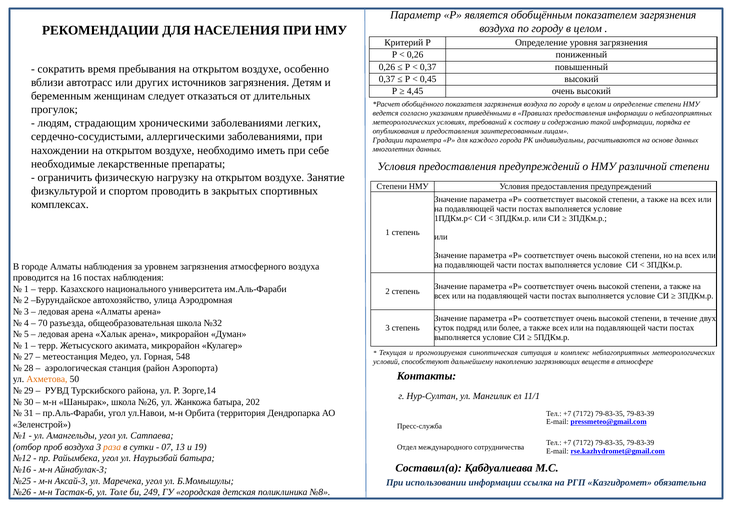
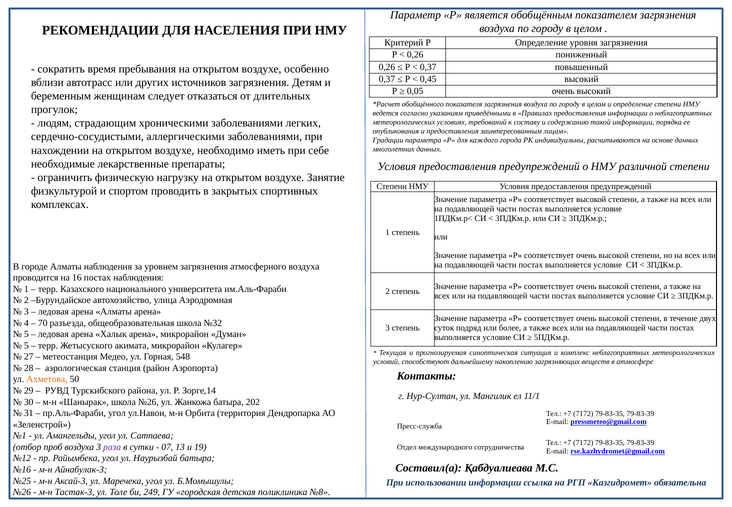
4,45: 4,45 -> 0,05
1 at (26, 345): 1 -> 5
раза colour: orange -> purple
Тастак-6: Тастак-6 -> Тастак-3
